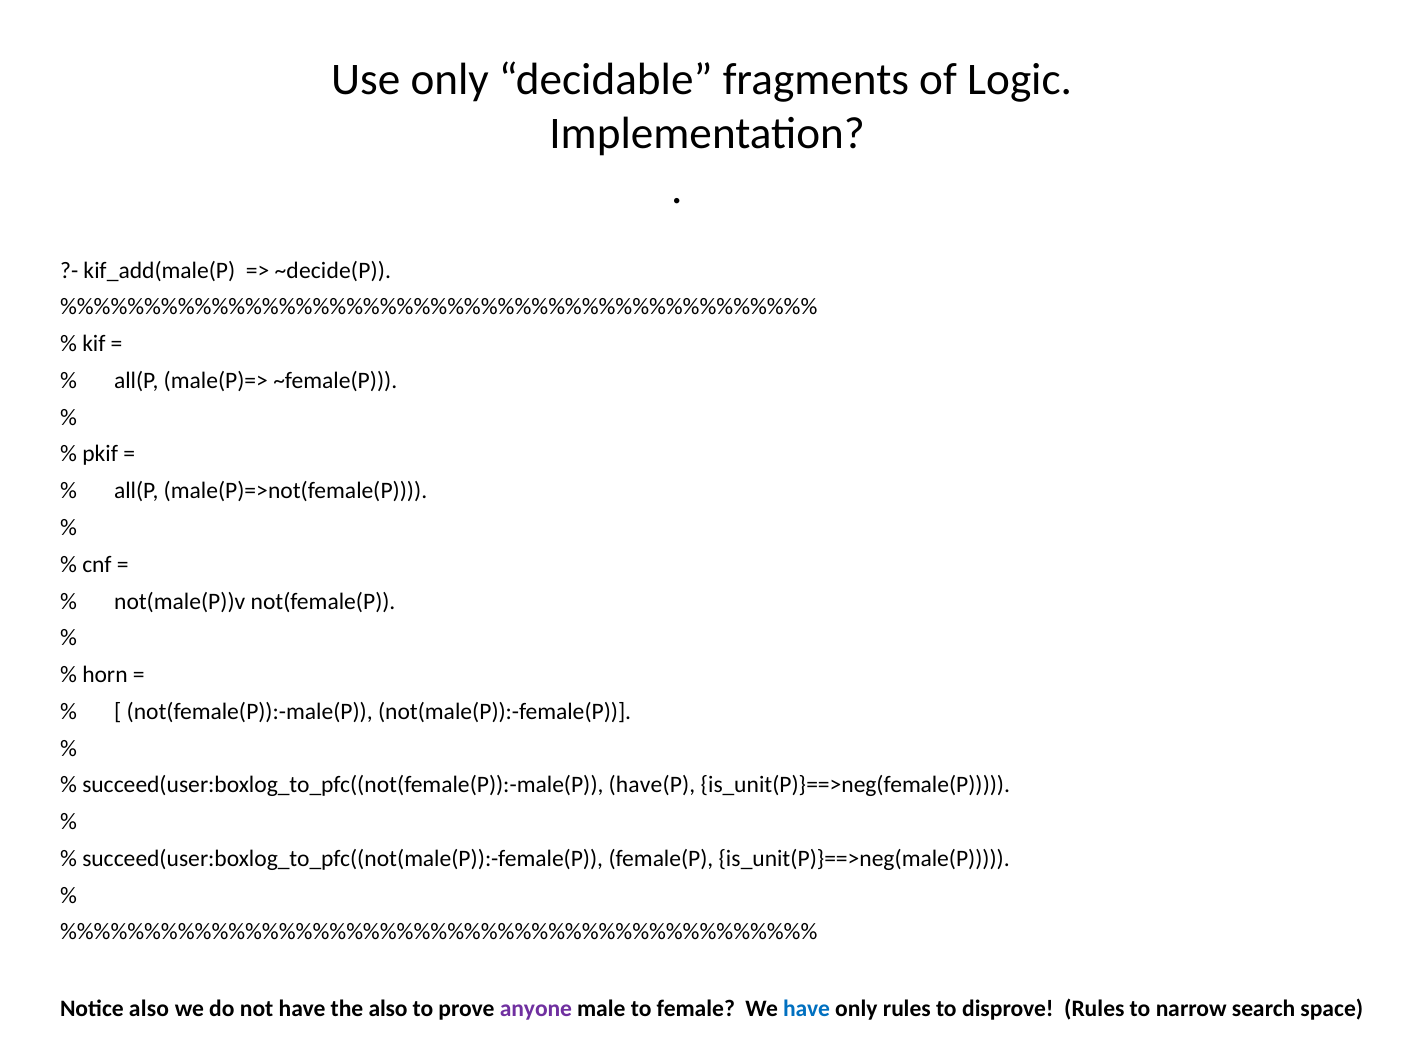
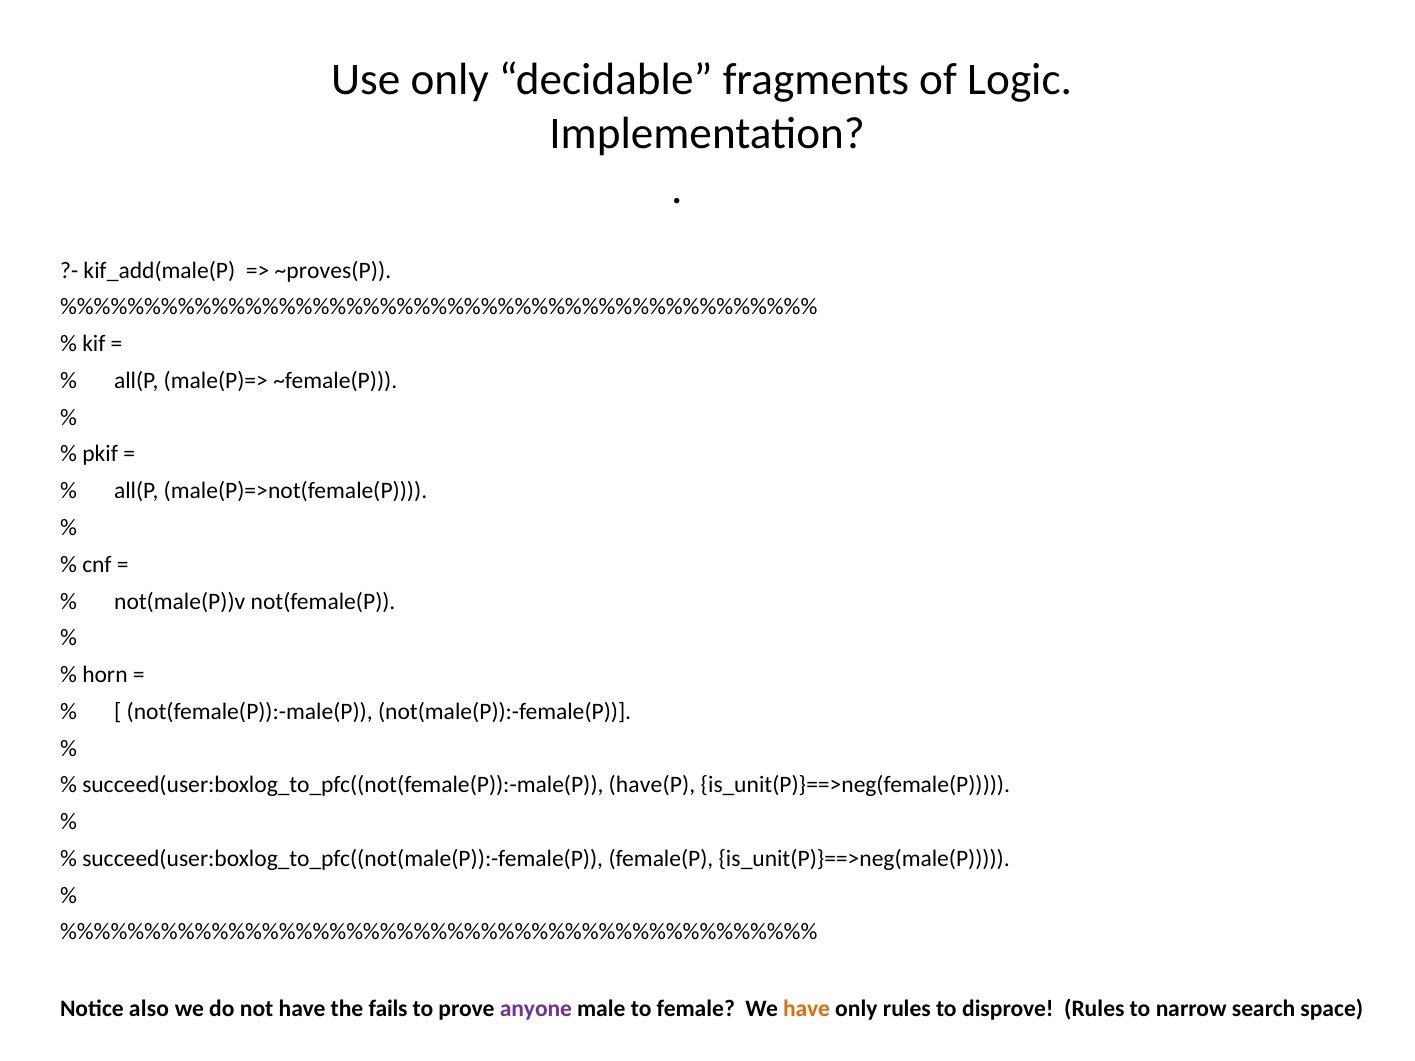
~decide(P: ~decide(P -> ~proves(P
the also: also -> fails
have at (807, 1009) colour: blue -> orange
